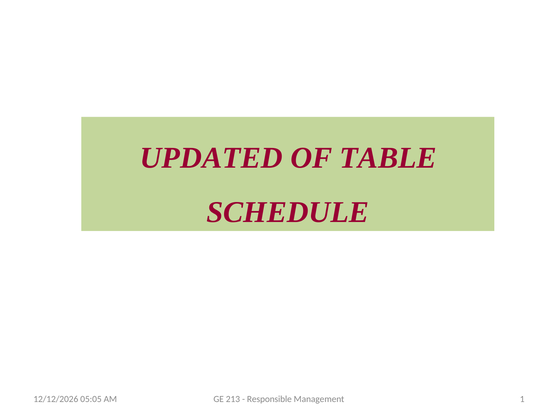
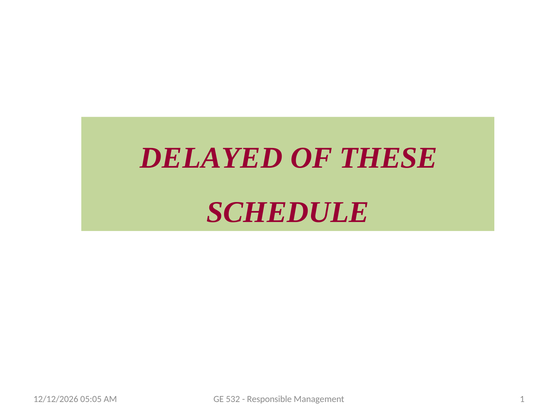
UPDATED: UPDATED -> DELAYED
TABLE: TABLE -> THESE
213: 213 -> 532
